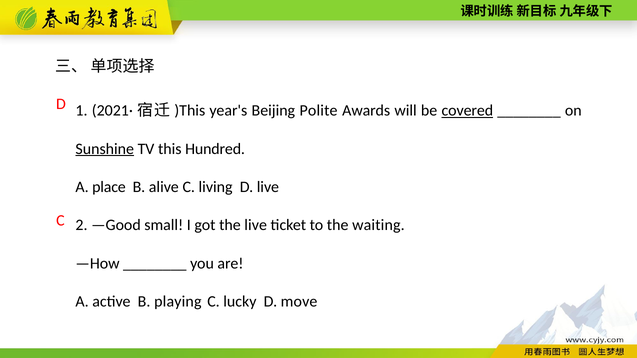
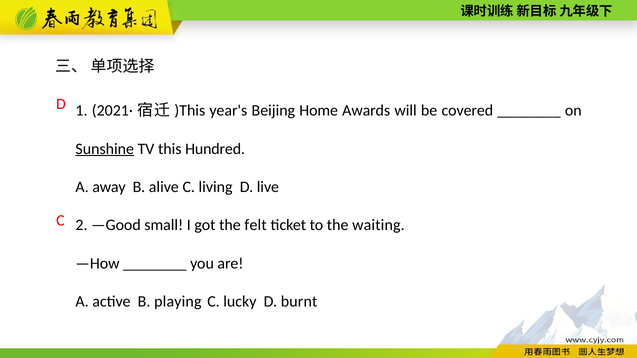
Polite: Polite -> Home
covered underline: present -> none
place: place -> away
the live: live -> felt
move: move -> burnt
